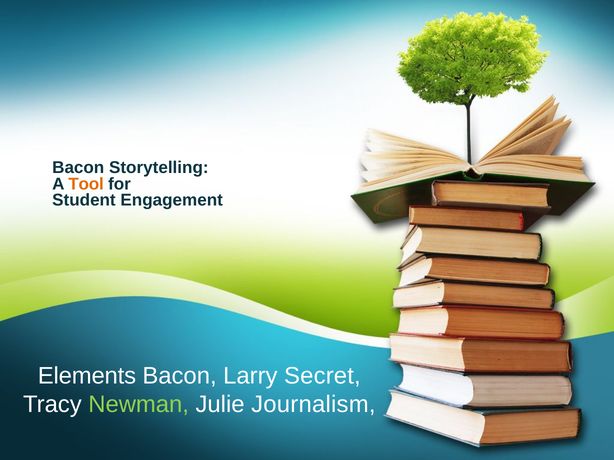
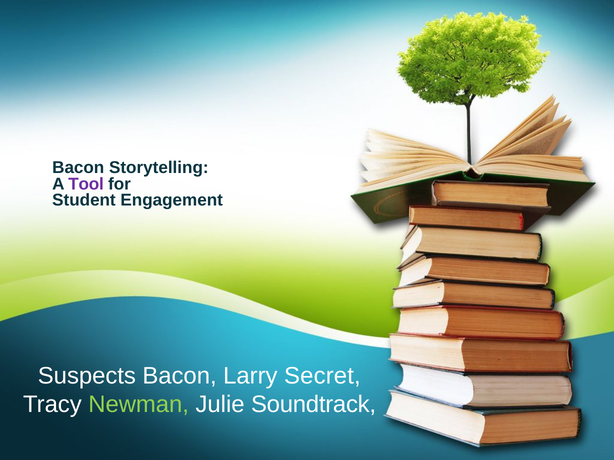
Tool colour: orange -> purple
Elements: Elements -> Suspects
Journalism: Journalism -> Soundtrack
